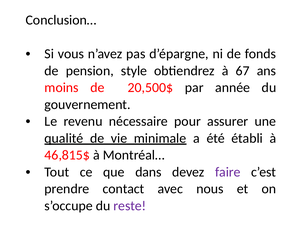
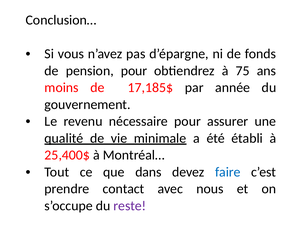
pension style: style -> pour
67: 67 -> 75
20,500$: 20,500$ -> 17,185$
46,815$: 46,815$ -> 25,400$
faire colour: purple -> blue
